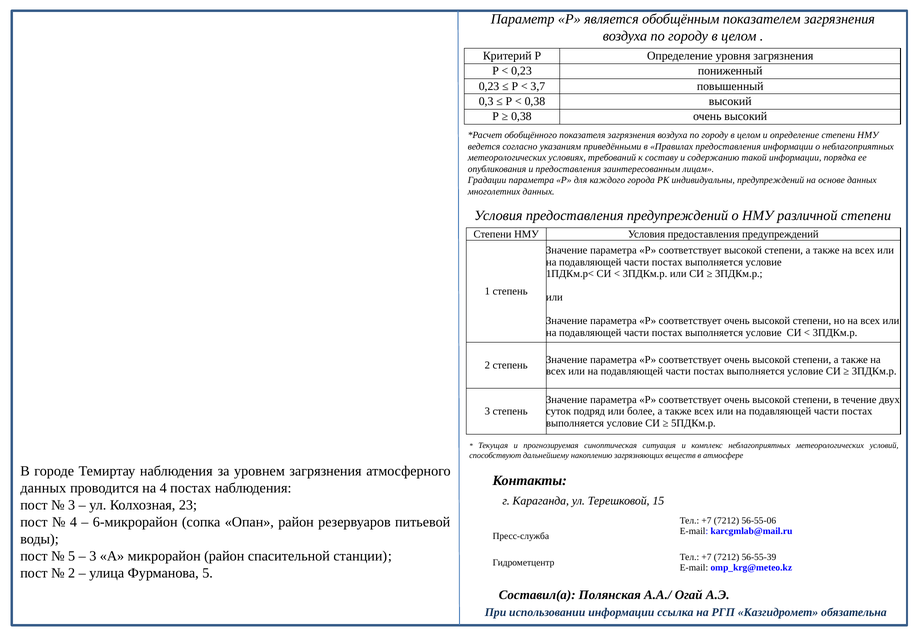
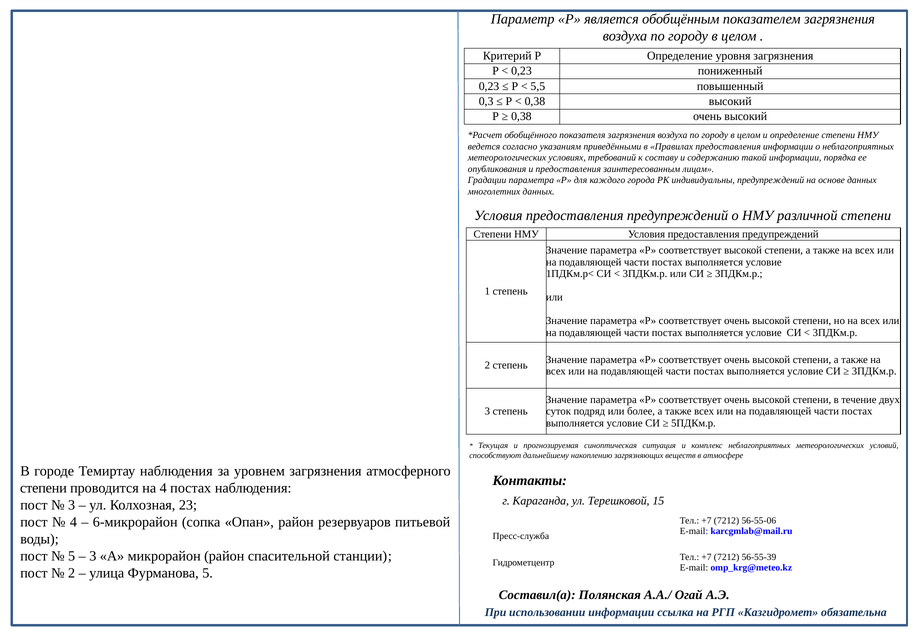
3,7: 3,7 -> 5,5
данных at (43, 488): данных -> степени
